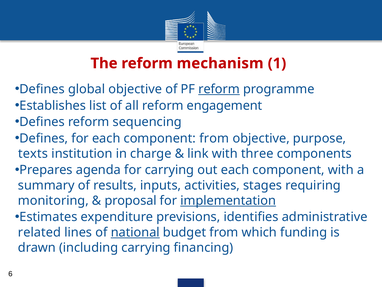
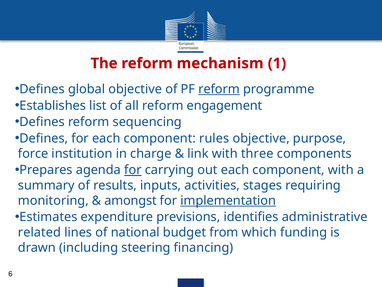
component from: from -> rules
texts: texts -> force
for at (133, 170) underline: none -> present
proposal: proposal -> amongst
national underline: present -> none
including carrying: carrying -> steering
